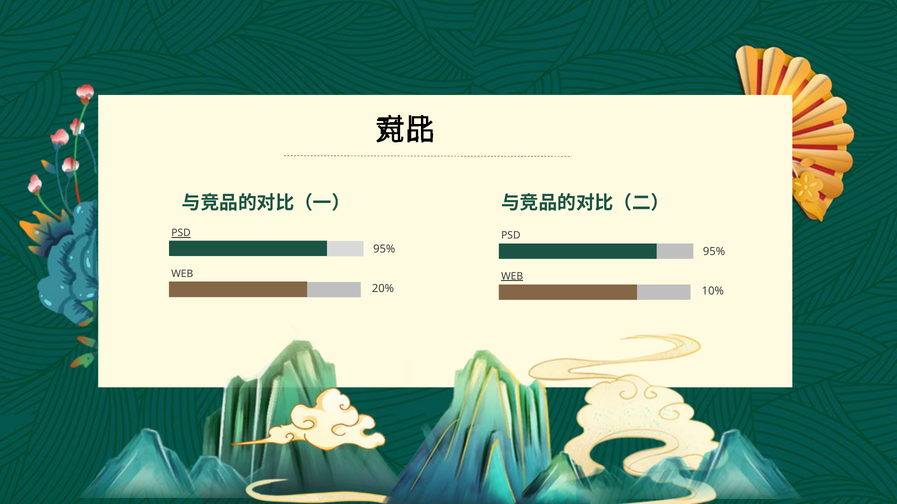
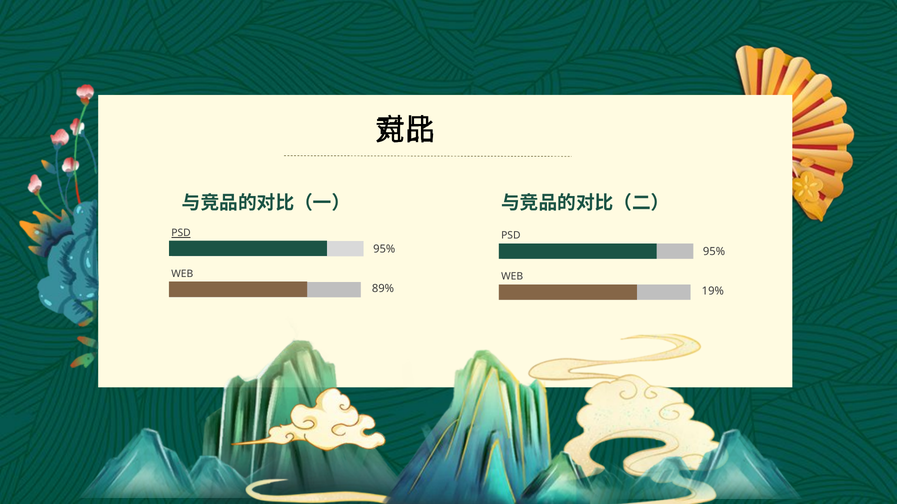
WEB at (512, 276) underline: present -> none
20%: 20% -> 89%
10%: 10% -> 19%
